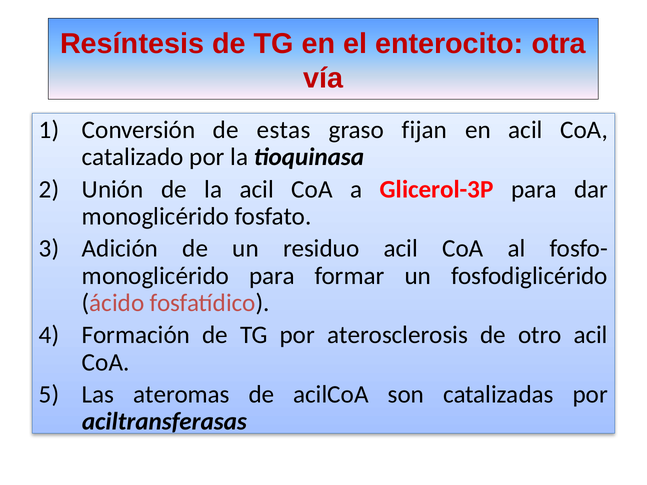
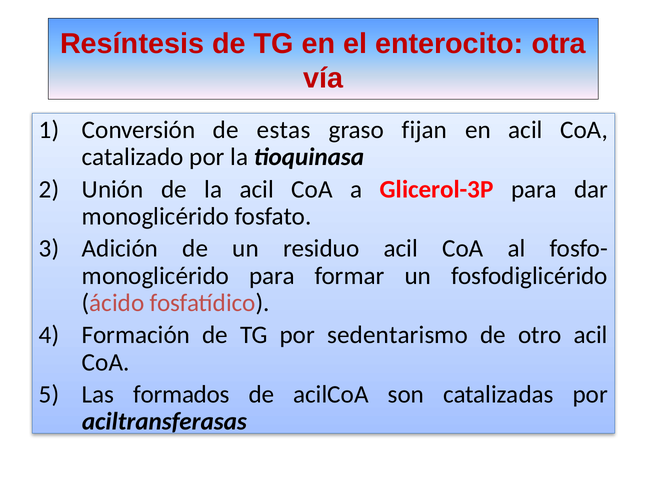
aterosclerosis: aterosclerosis -> sedentarismo
ateromas: ateromas -> formados
